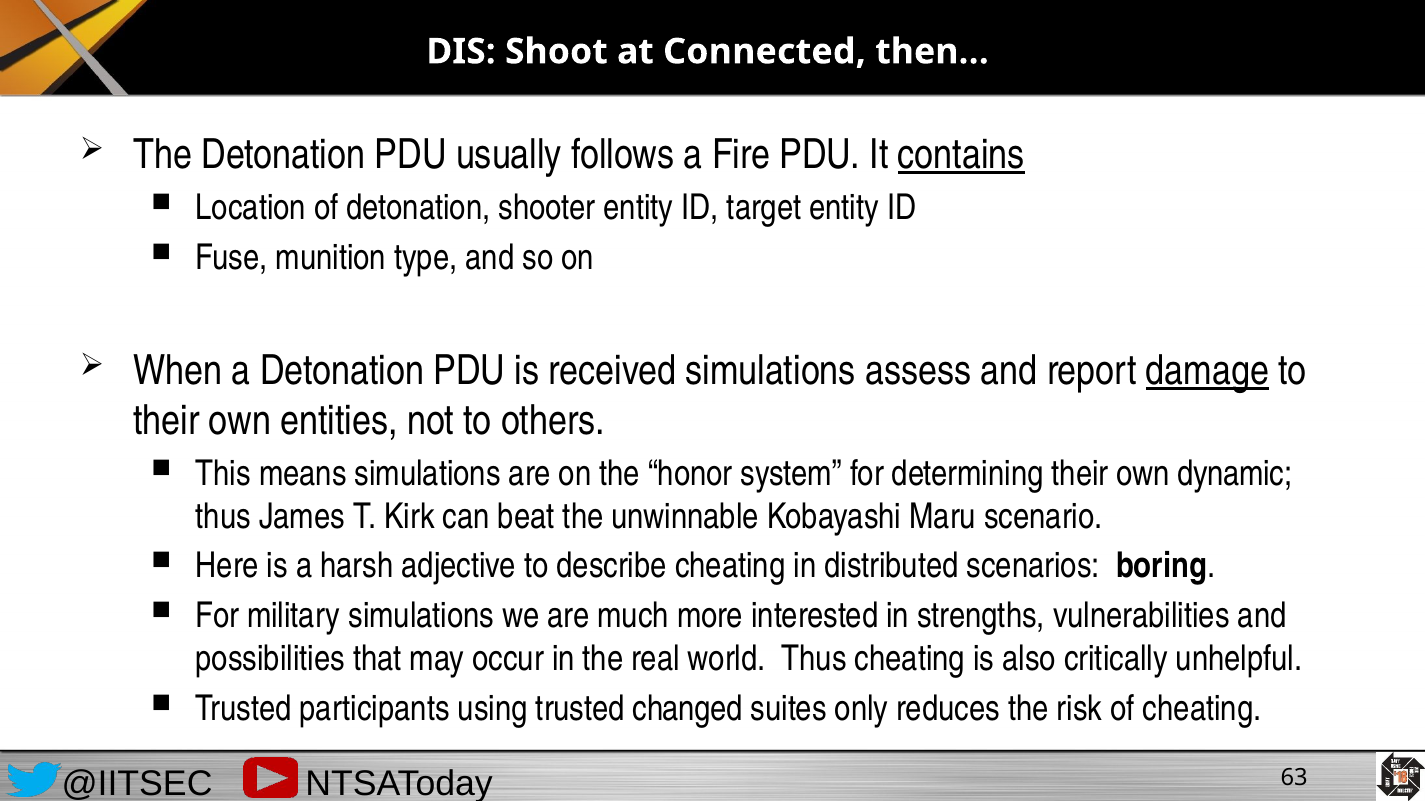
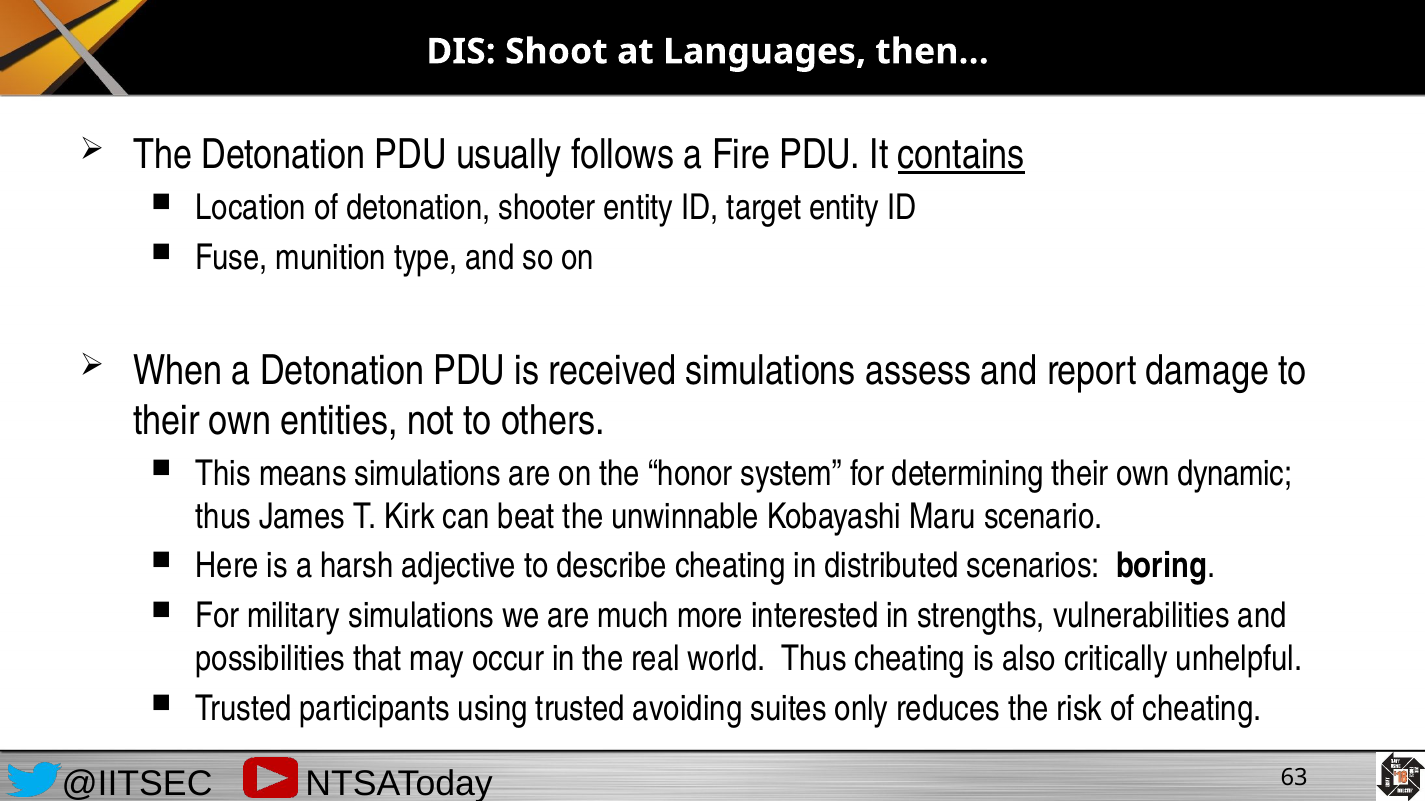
Connected: Connected -> Languages
damage underline: present -> none
changed: changed -> avoiding
